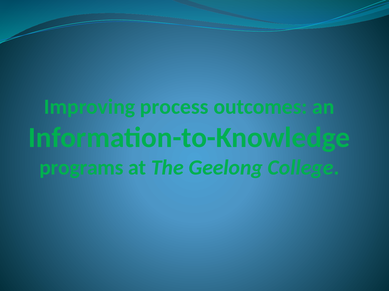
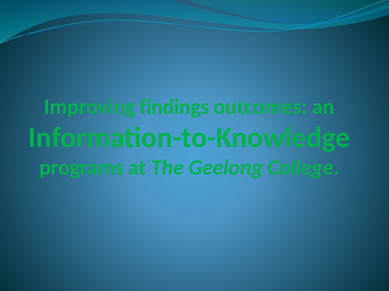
process: process -> findings
